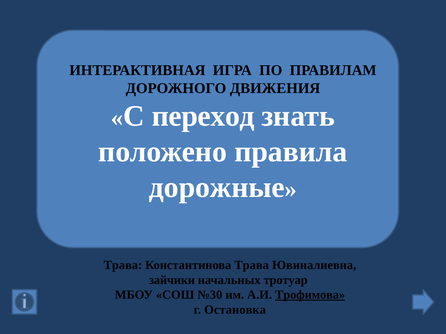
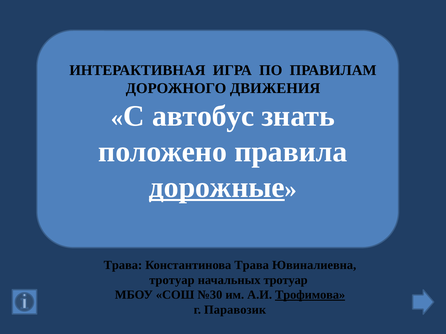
переход: переход -> автобус
дорожные underline: none -> present
зайчики at (172, 280): зайчики -> тротуар
Остановка: Остановка -> Паравозик
